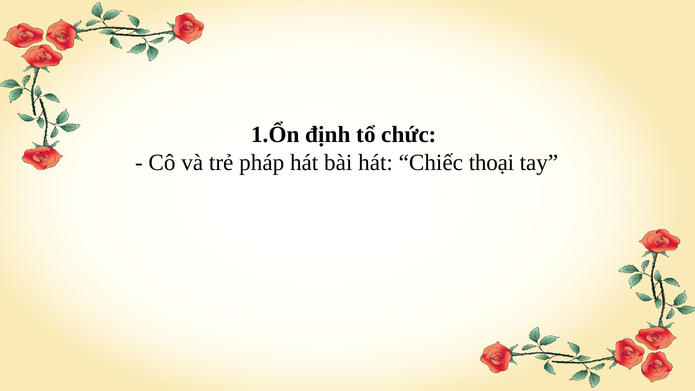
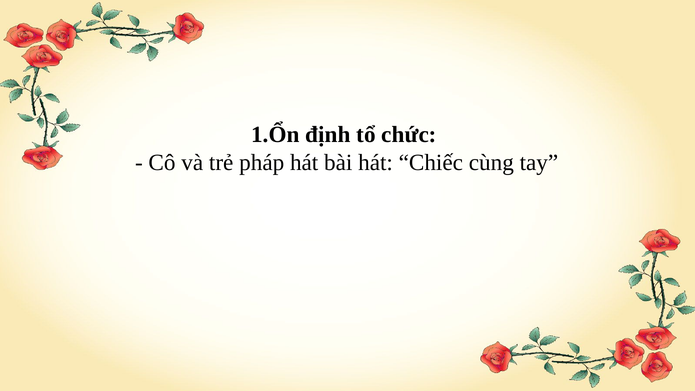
thoại: thoại -> cùng
